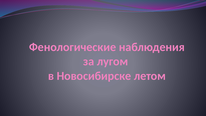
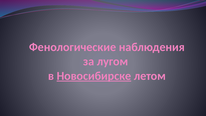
Новосибирске underline: none -> present
